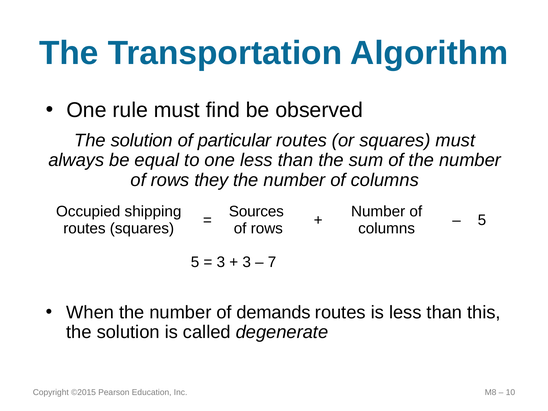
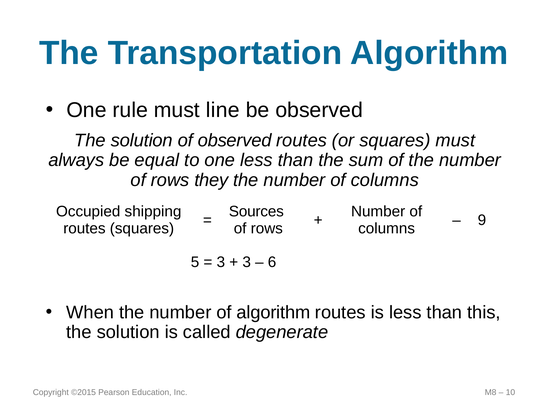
find: find -> line
of particular: particular -> observed
5 at (482, 220): 5 -> 9
7: 7 -> 6
of demands: demands -> algorithm
